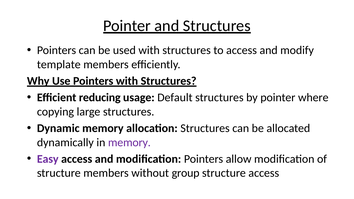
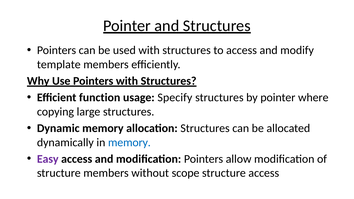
reducing: reducing -> function
Default: Default -> Specify
memory at (129, 142) colour: purple -> blue
group: group -> scope
